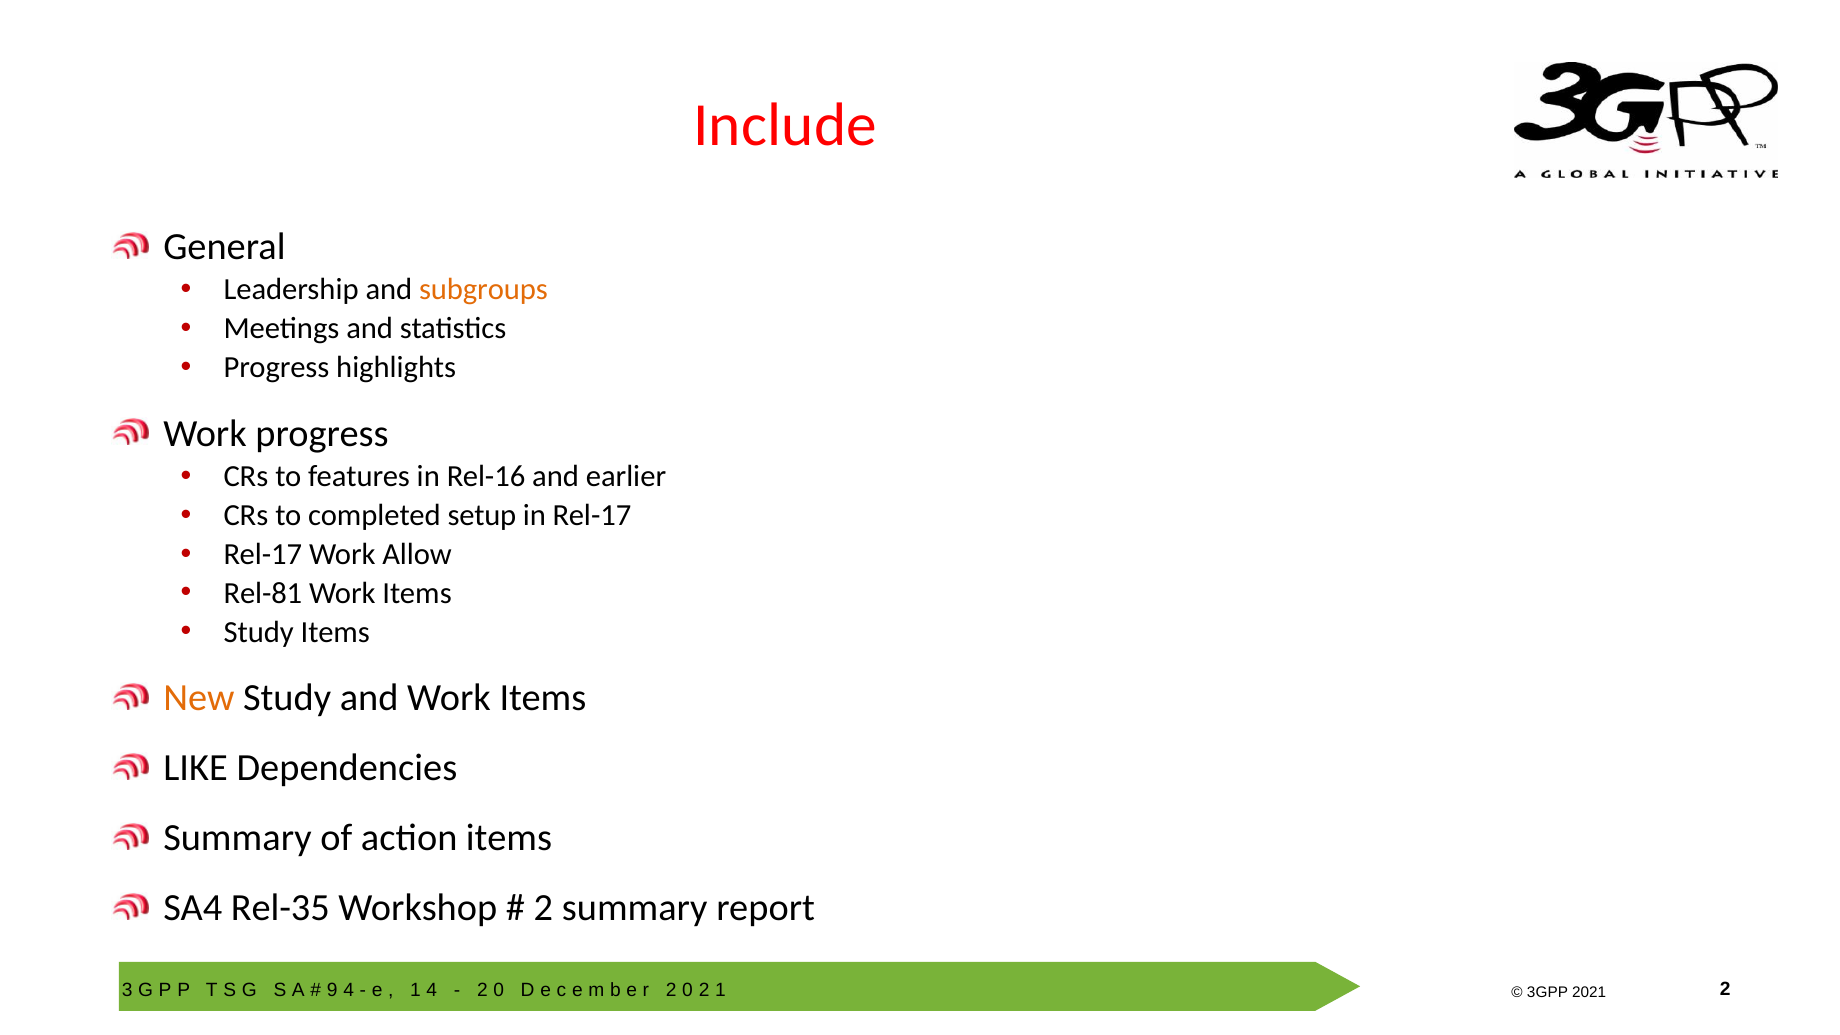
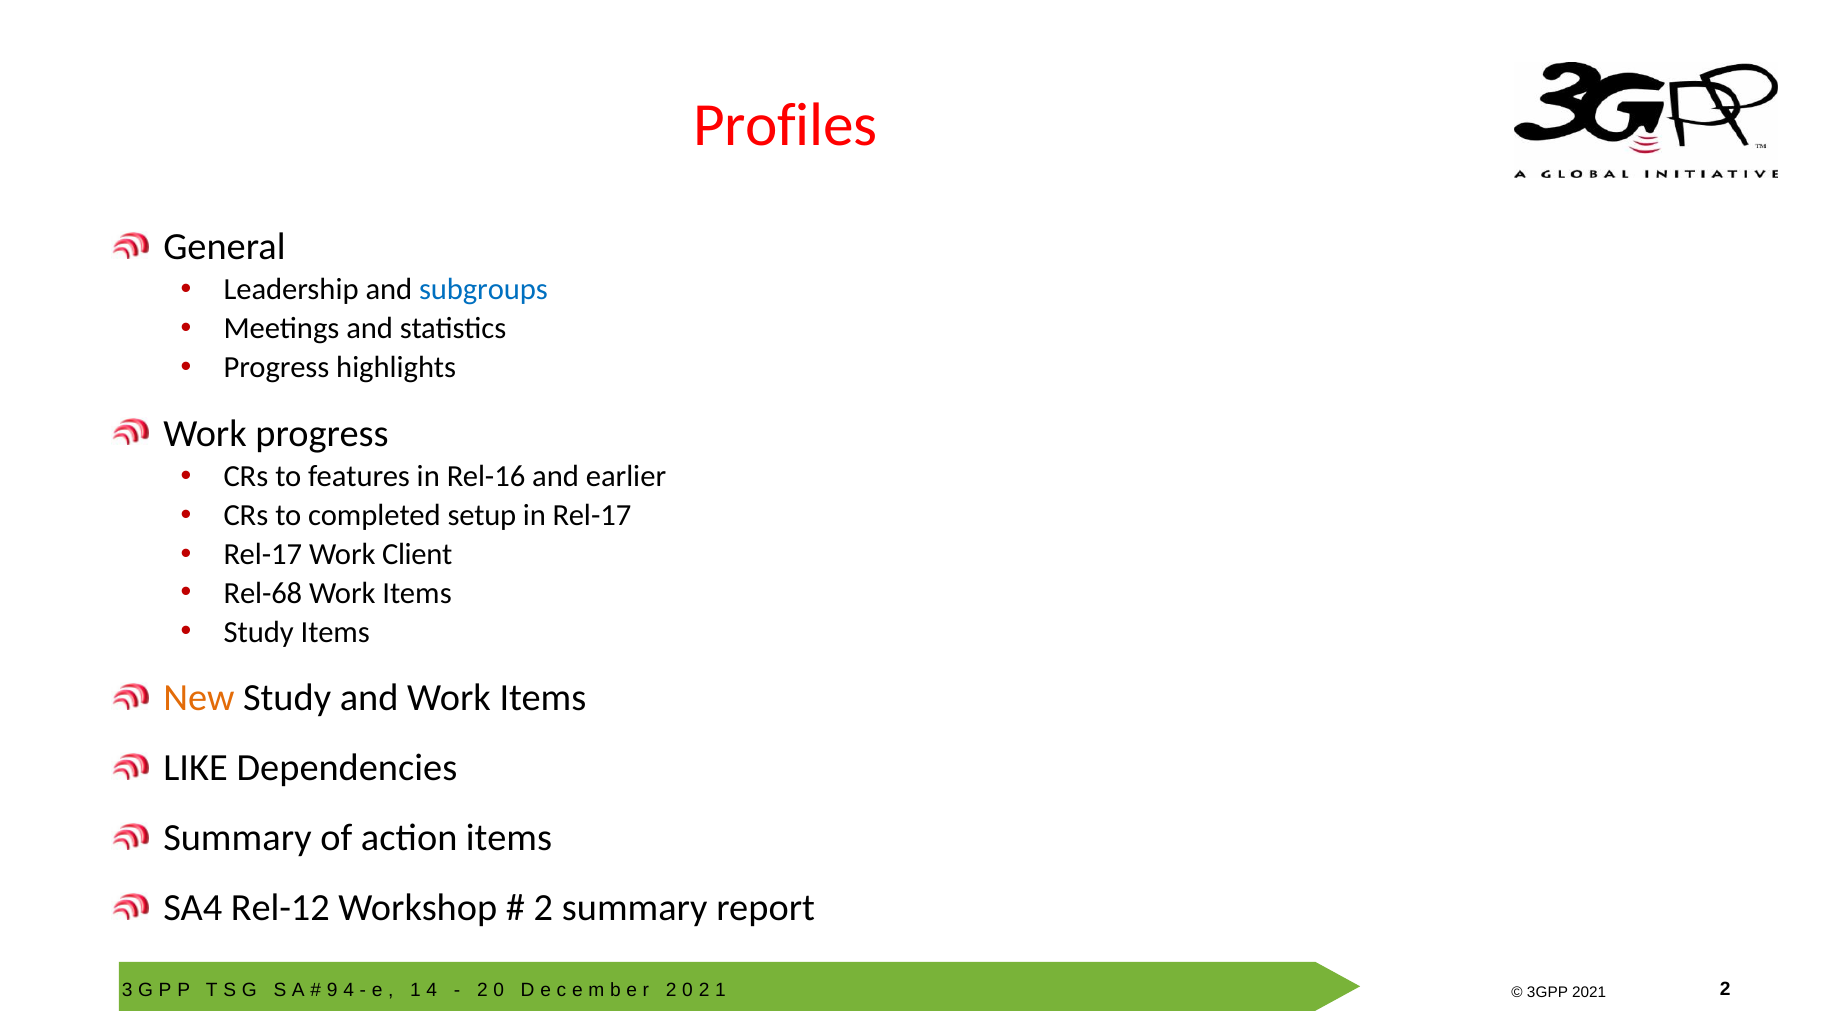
Include: Include -> Profiles
subgroups colour: orange -> blue
Allow: Allow -> Client
Rel-81: Rel-81 -> Rel-68
Rel-35: Rel-35 -> Rel-12
